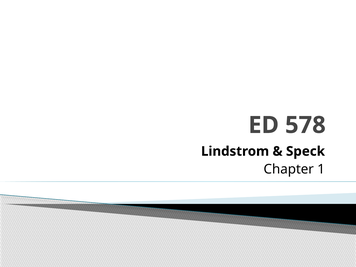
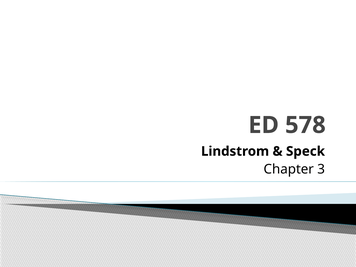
1: 1 -> 3
